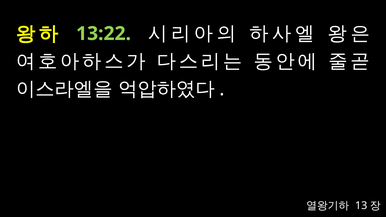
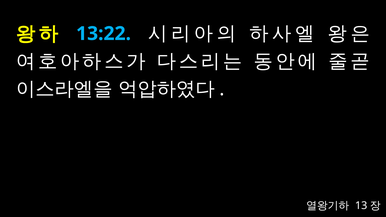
13:22 colour: light green -> light blue
